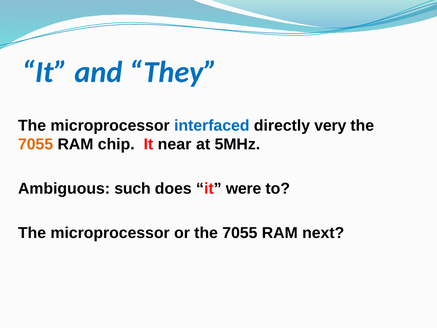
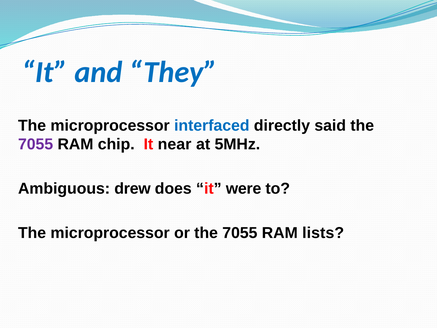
very: very -> said
7055 at (36, 144) colour: orange -> purple
such: such -> drew
next: next -> lists
